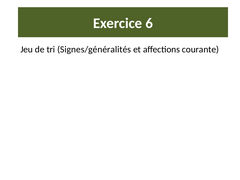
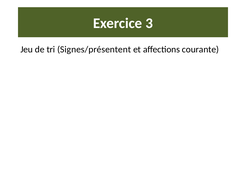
6: 6 -> 3
Signes/généralités: Signes/généralités -> Signes/présentent
